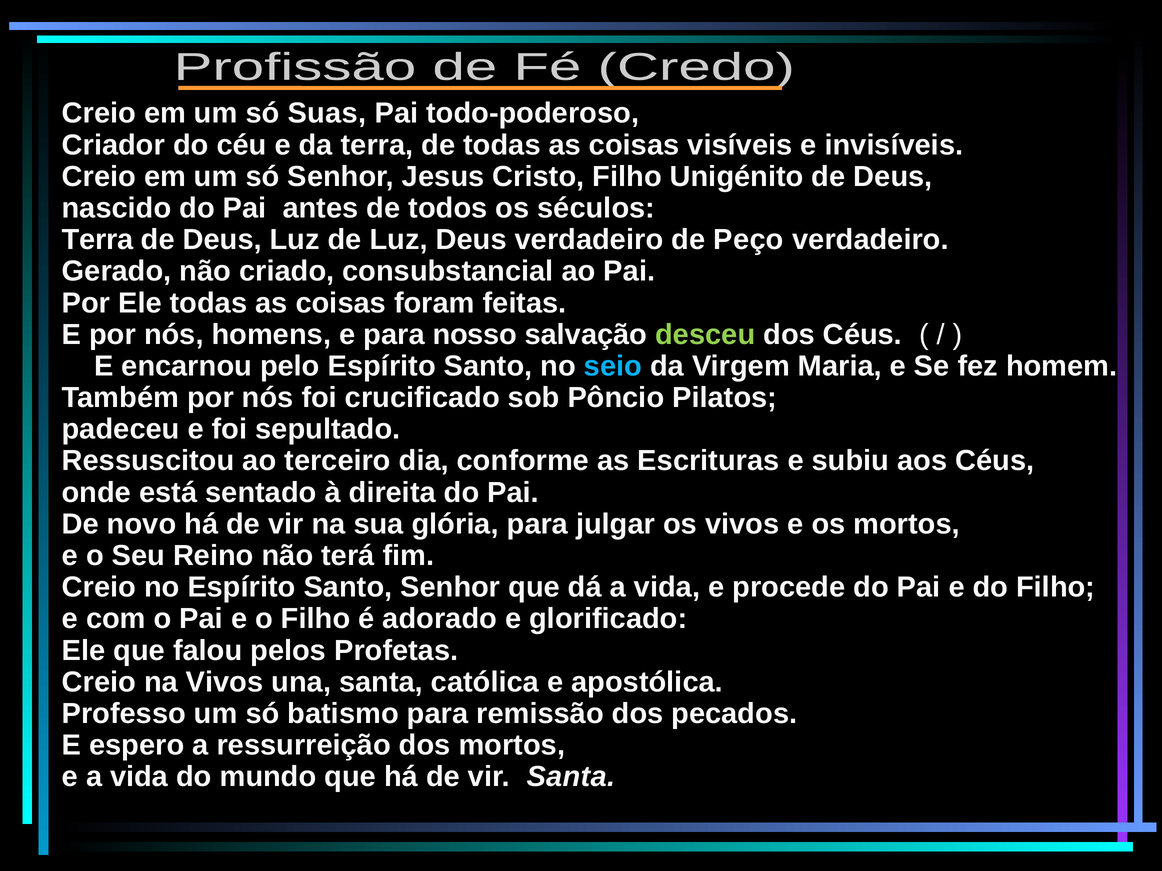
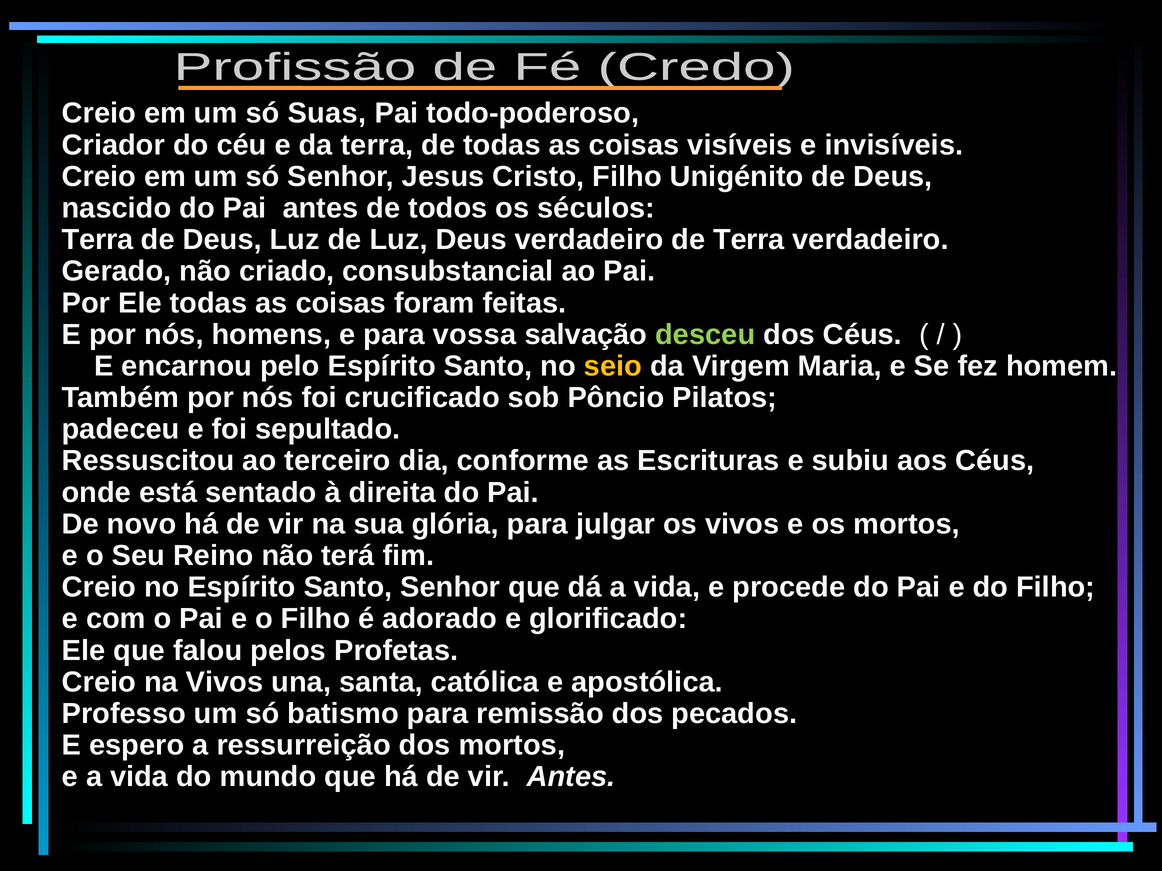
de Peço: Peço -> Terra
nosso: nosso -> vossa
seio colour: light blue -> yellow
vir Santa: Santa -> Antes
